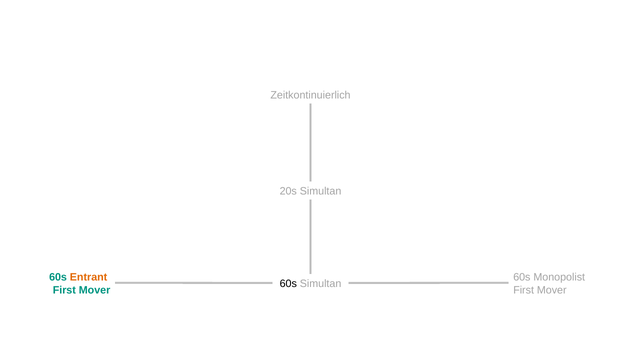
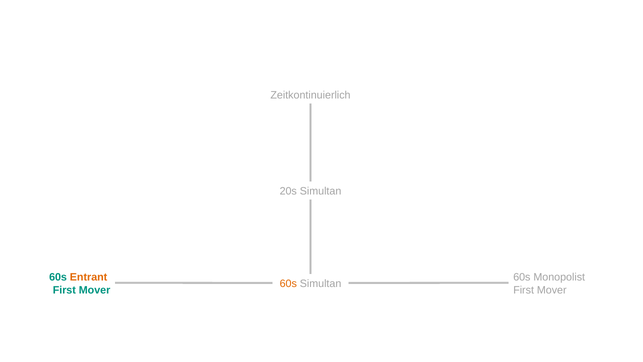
60s at (288, 283) colour: black -> orange
